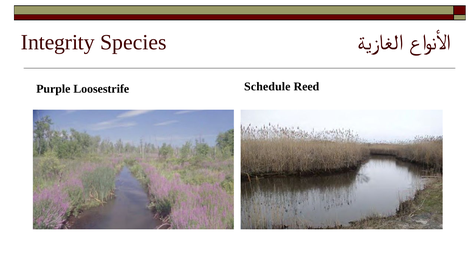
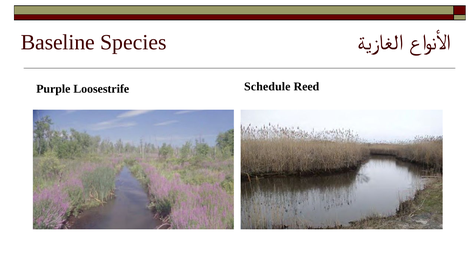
Integrity: Integrity -> Baseline
